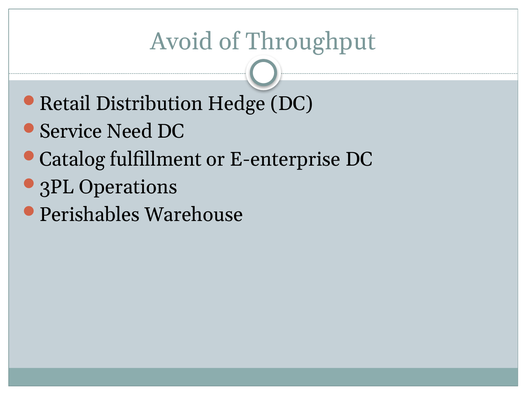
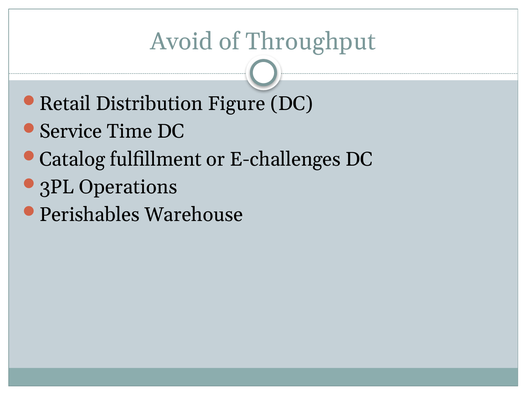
Hedge: Hedge -> Figure
Need: Need -> Time
E-enterprise: E-enterprise -> E-challenges
